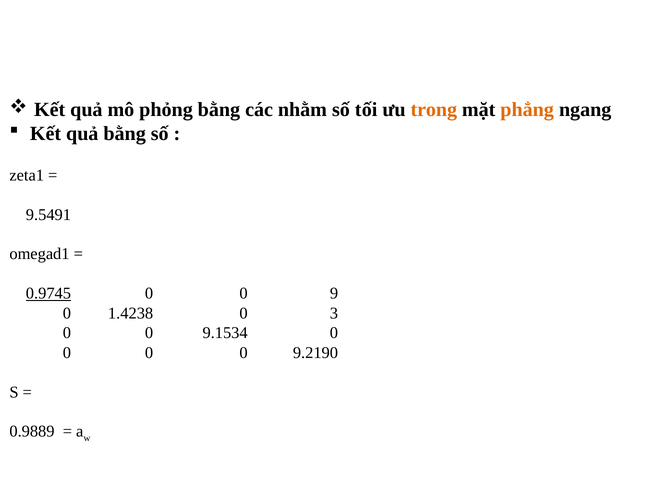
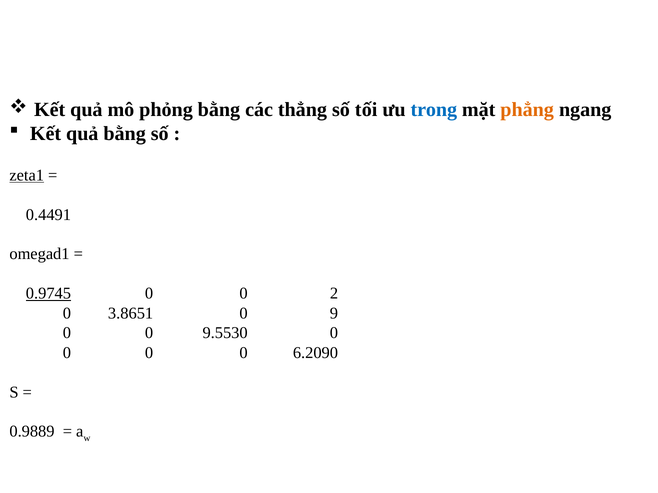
nhằm: nhằm -> thẳng
trong colour: orange -> blue
zeta1 underline: none -> present
9.5491: 9.5491 -> 0.4491
9: 9 -> 2
1.4238: 1.4238 -> 3.8651
3: 3 -> 9
9.1534: 9.1534 -> 9.5530
9.2190: 9.2190 -> 6.2090
